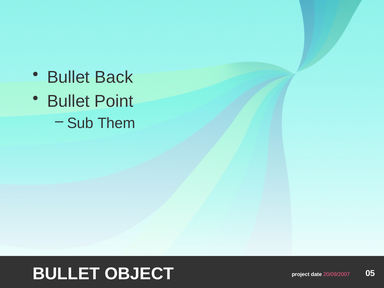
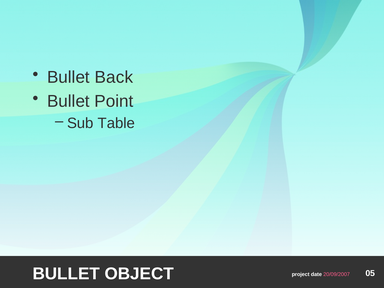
Them: Them -> Table
